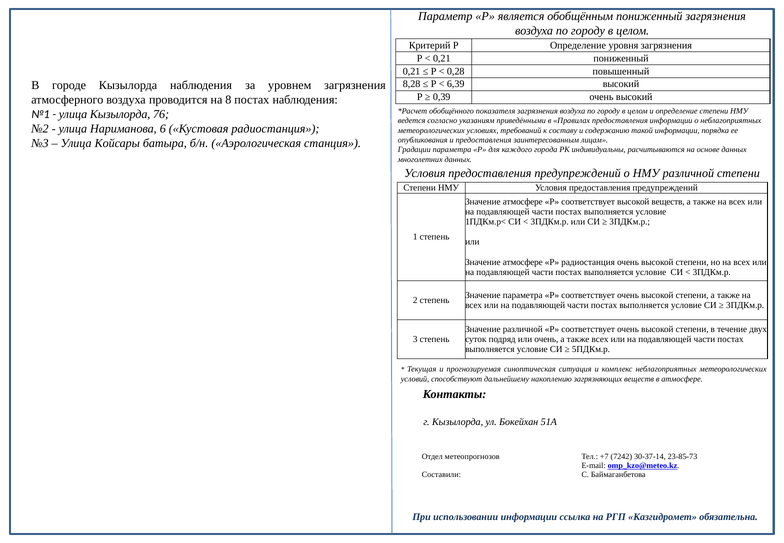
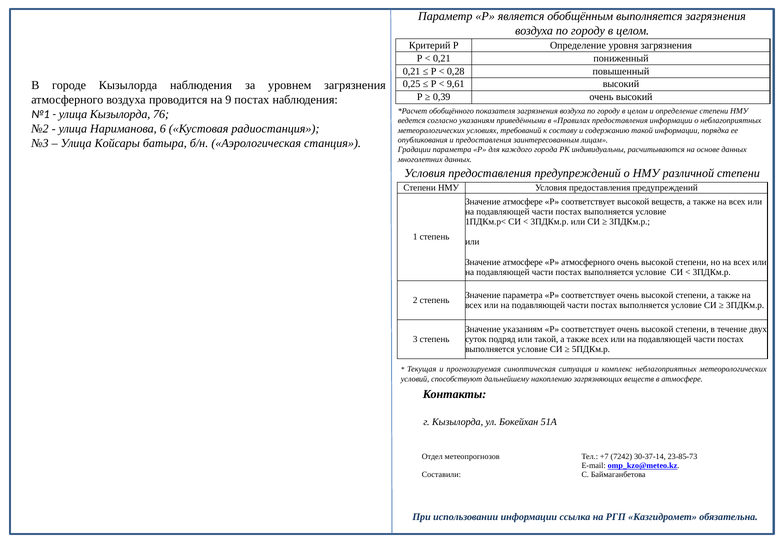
обобщённым пониженный: пониженный -> выполняется
8,28: 8,28 -> 0,25
6,39: 6,39 -> 9,61
8: 8 -> 9
Р радиостанция: радиостанция -> атмосферного
Значение различной: различной -> указаниям
или очень: очень -> такой
